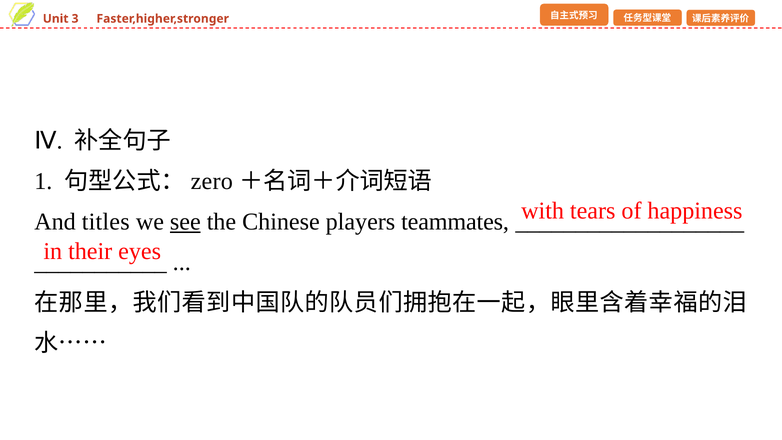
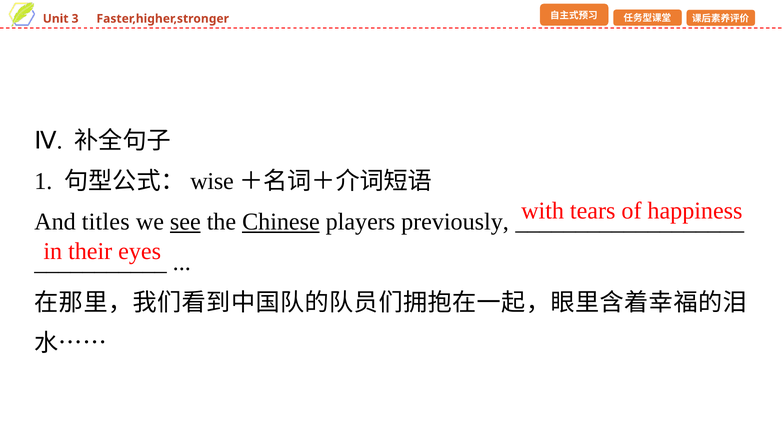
zero: zero -> wise
Chinese underline: none -> present
teammates: teammates -> previously
